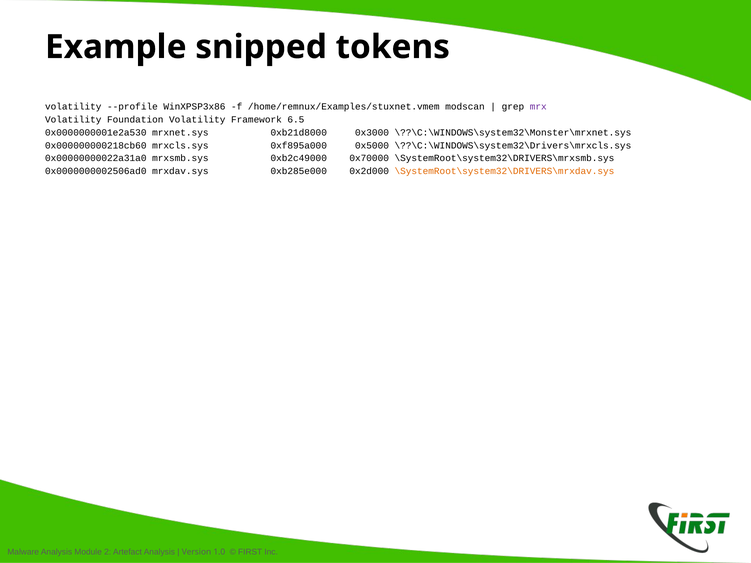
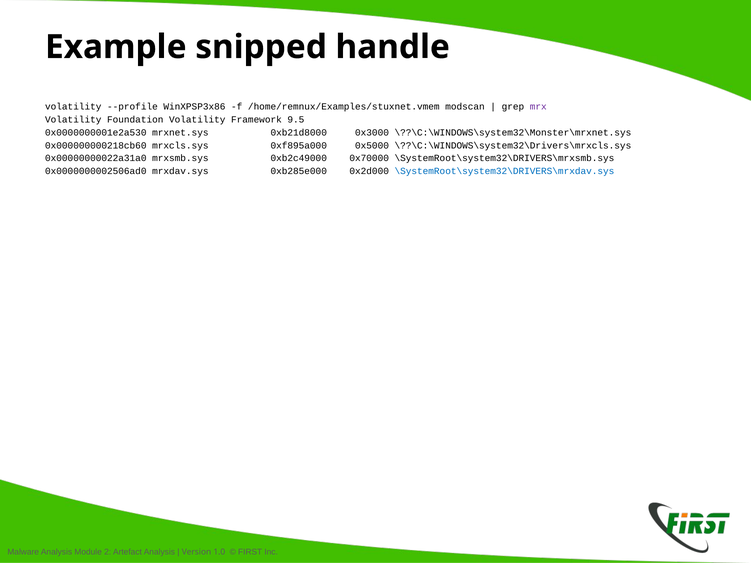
tokens: tokens -> handle
6.5: 6.5 -> 9.5
\SystemRoot\system32\DRIVERS\mrxdav.sys colour: orange -> blue
